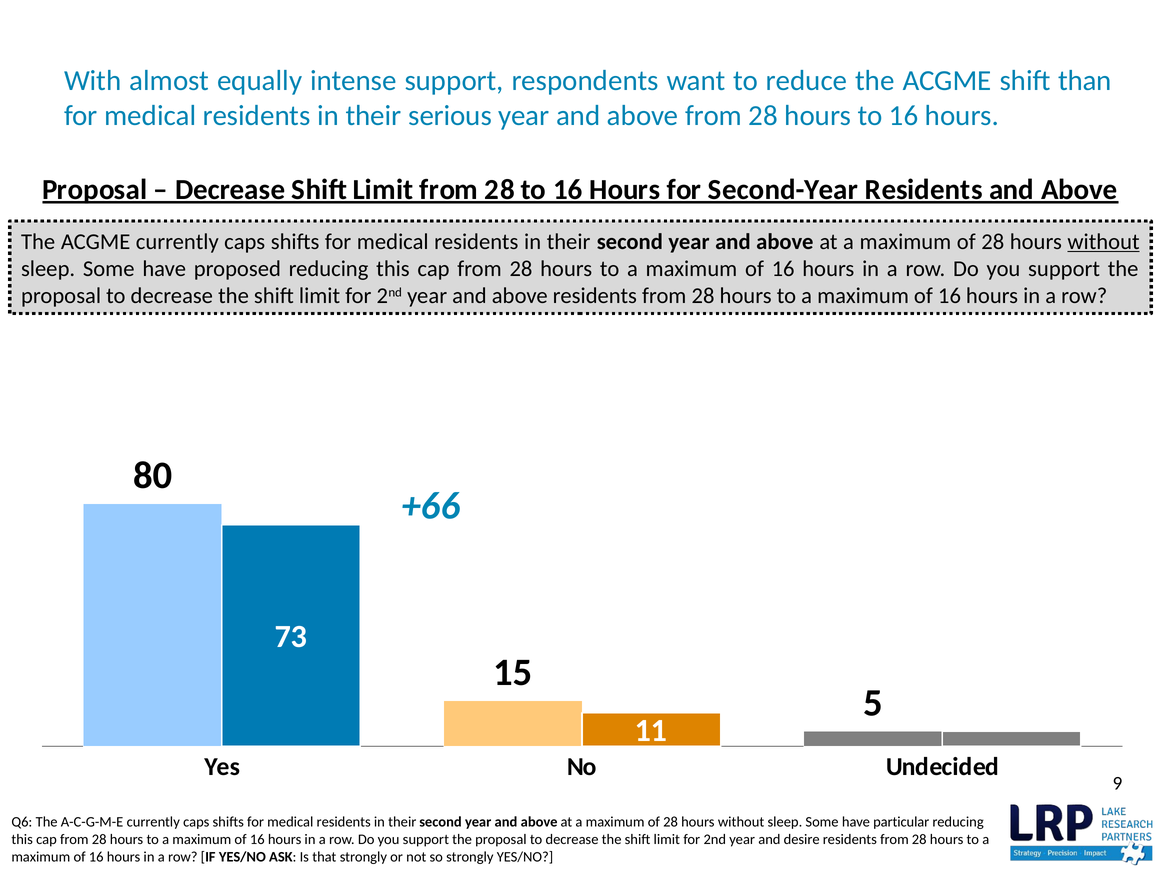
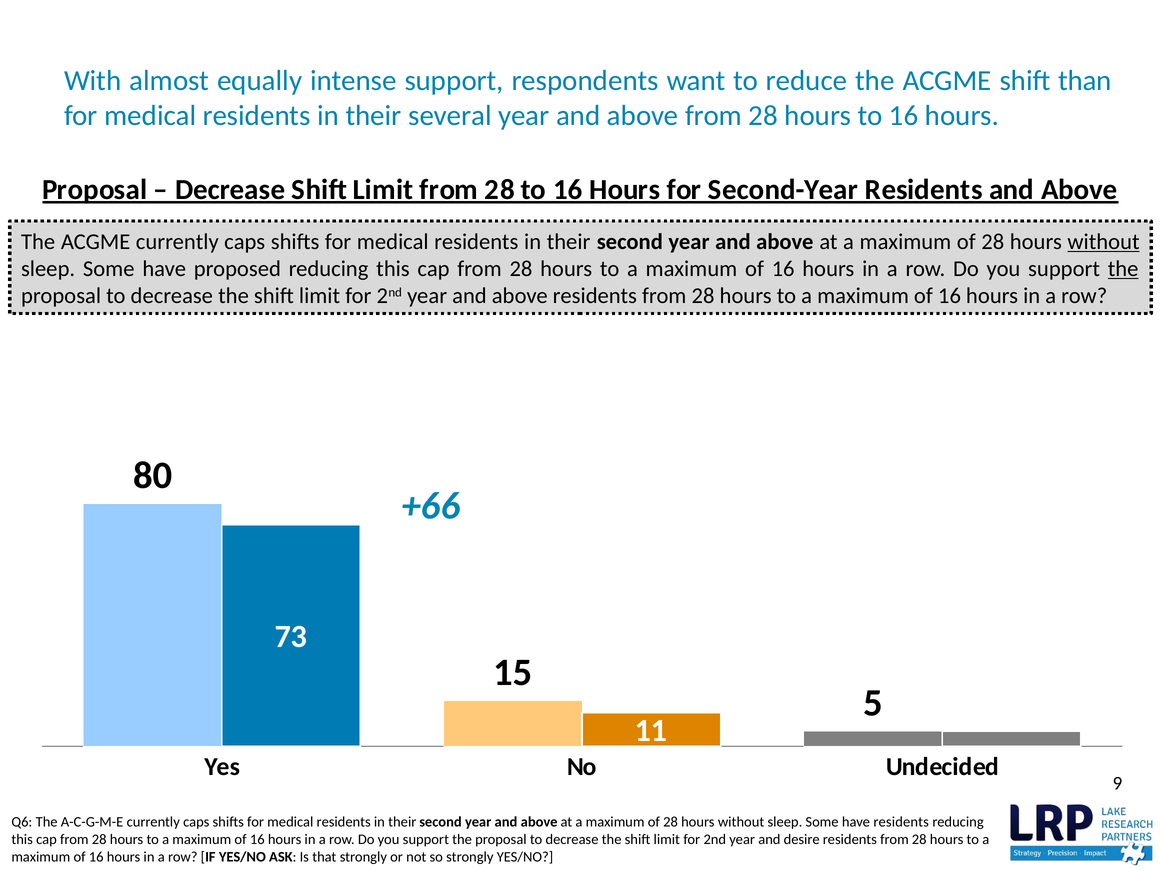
serious: serious -> several
the at (1123, 269) underline: none -> present
have particular: particular -> residents
